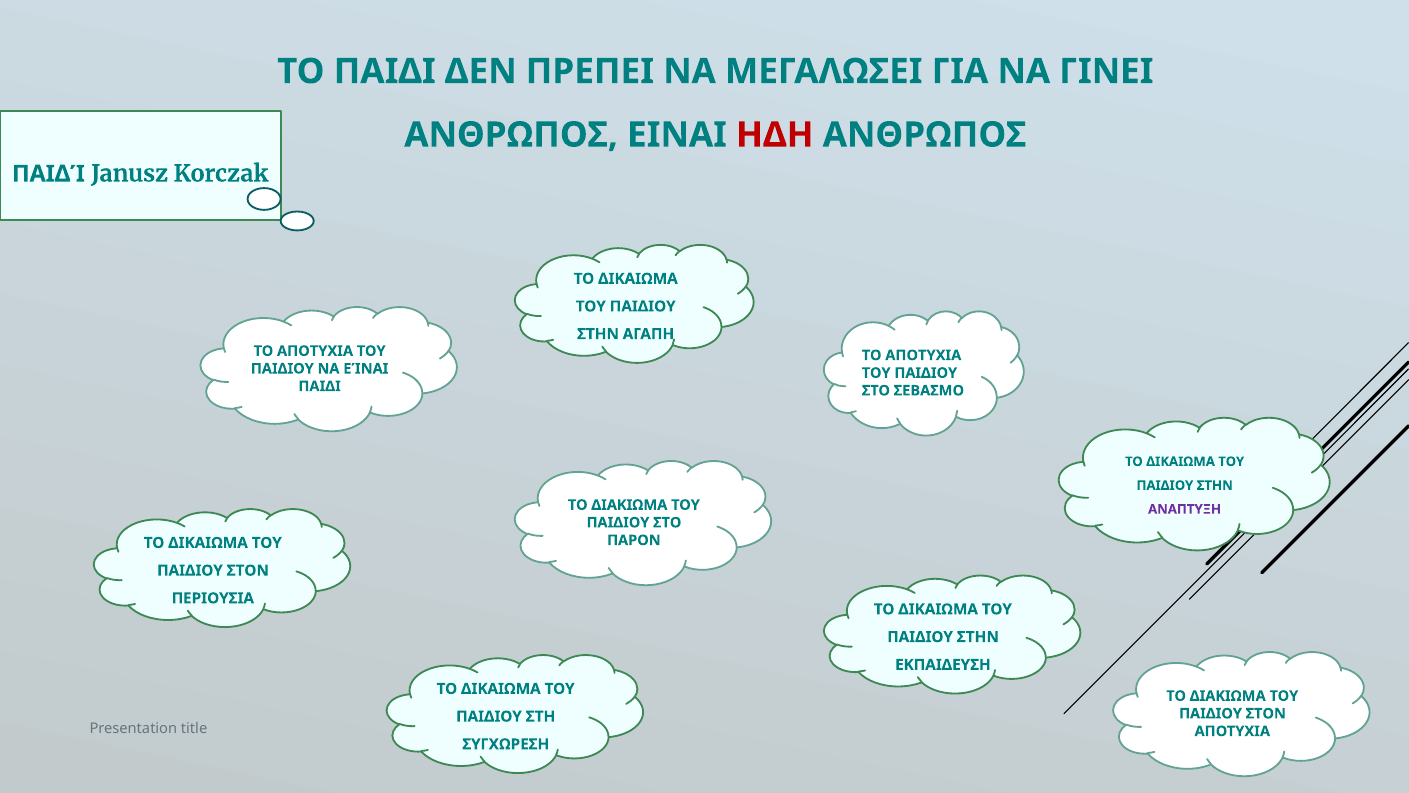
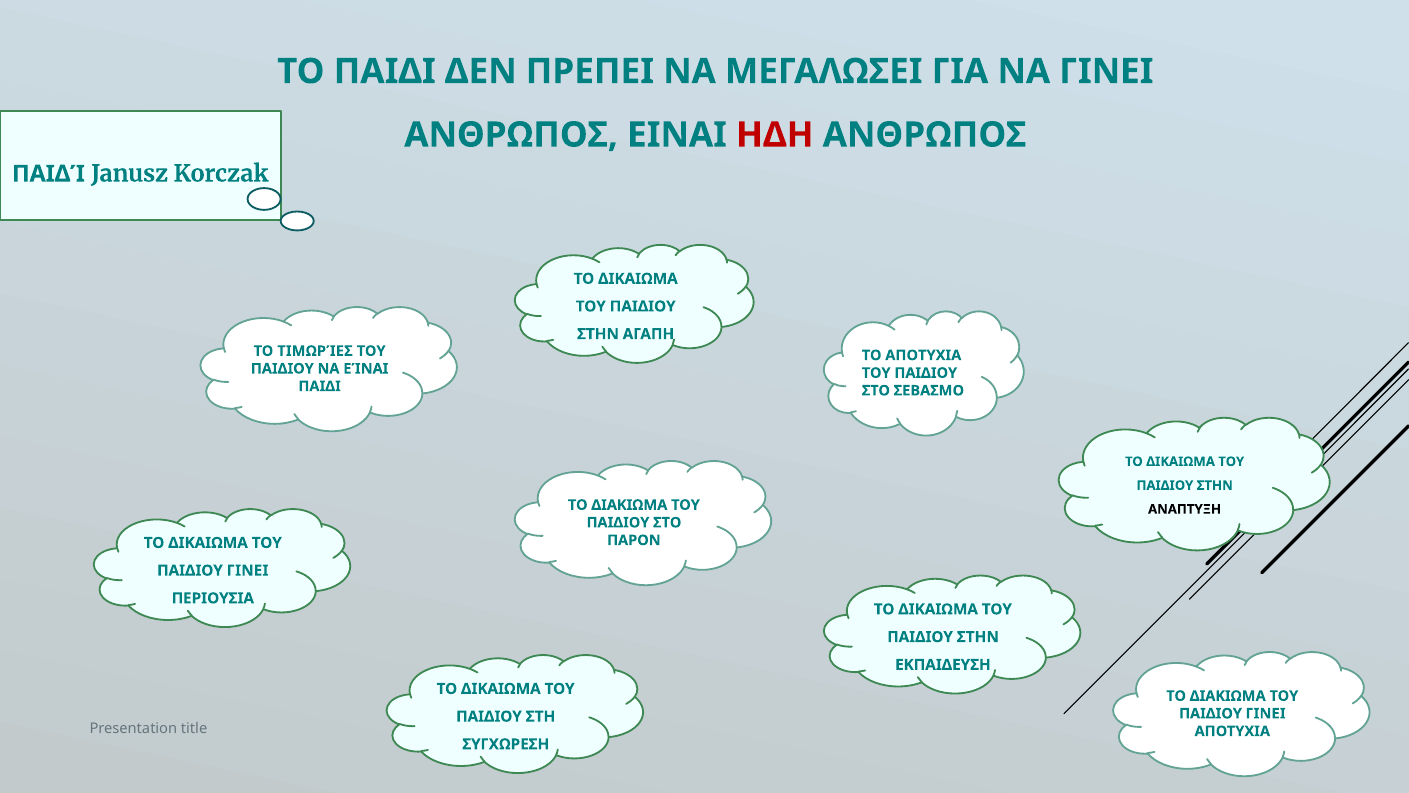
ΑΠΟΤΥΧΙΑ at (315, 351): ΑΠΟΤΥΧΙΑ -> ΤΙΜΩΡΊΕΣ
ΑΝΑΠΤΥΞΗ colour: purple -> black
ΣΤΟΝ at (248, 570): ΣΤΟΝ -> ΓΙΝΕΙ
ΣΤΟΝ at (1266, 713): ΣΤΟΝ -> ΓΙΝΕΙ
